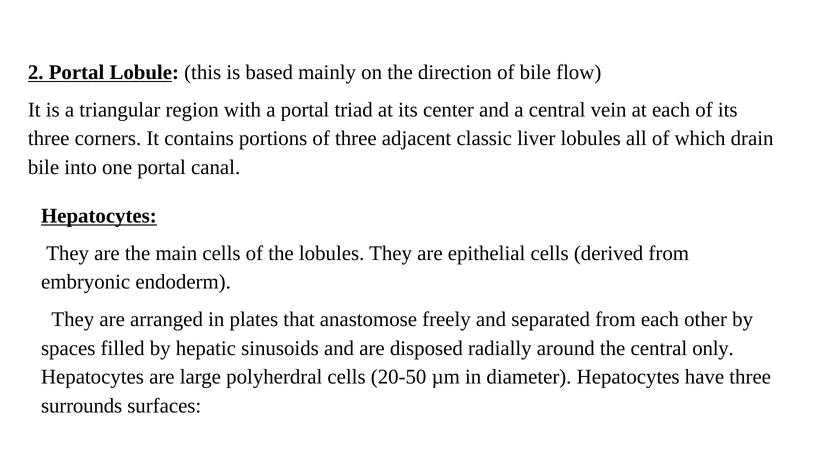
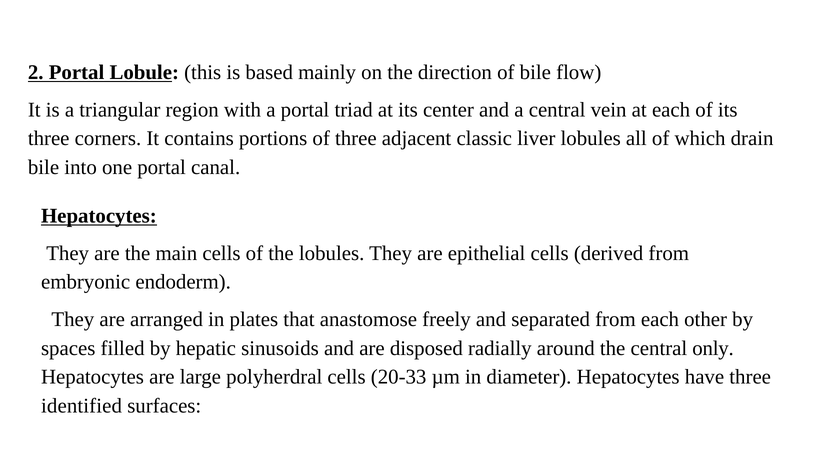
20-50: 20-50 -> 20-33
surrounds: surrounds -> identified
